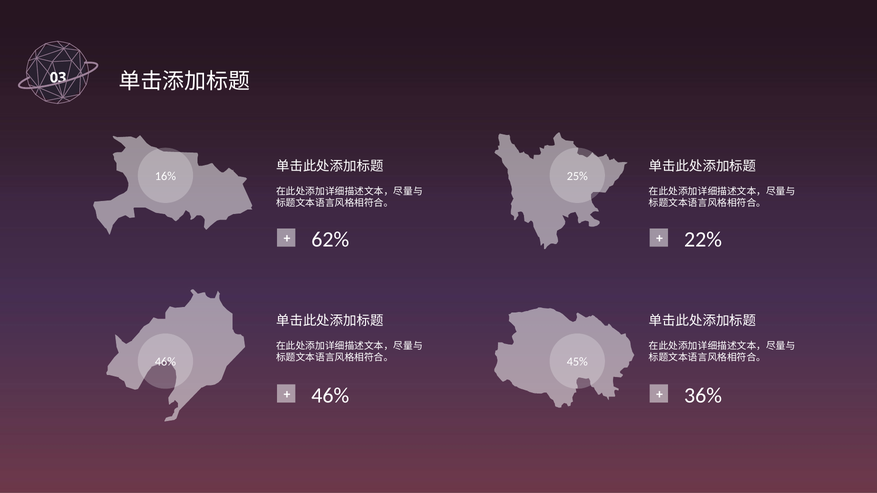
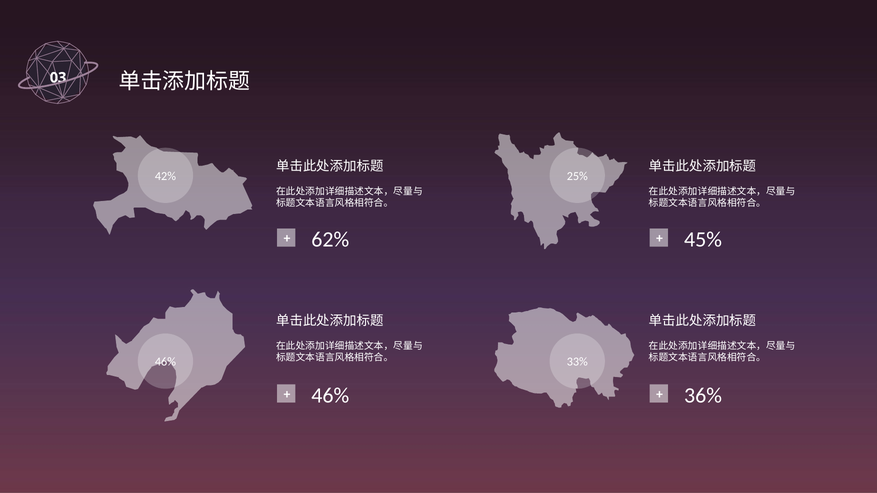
16%: 16% -> 42%
22%: 22% -> 45%
45%: 45% -> 33%
